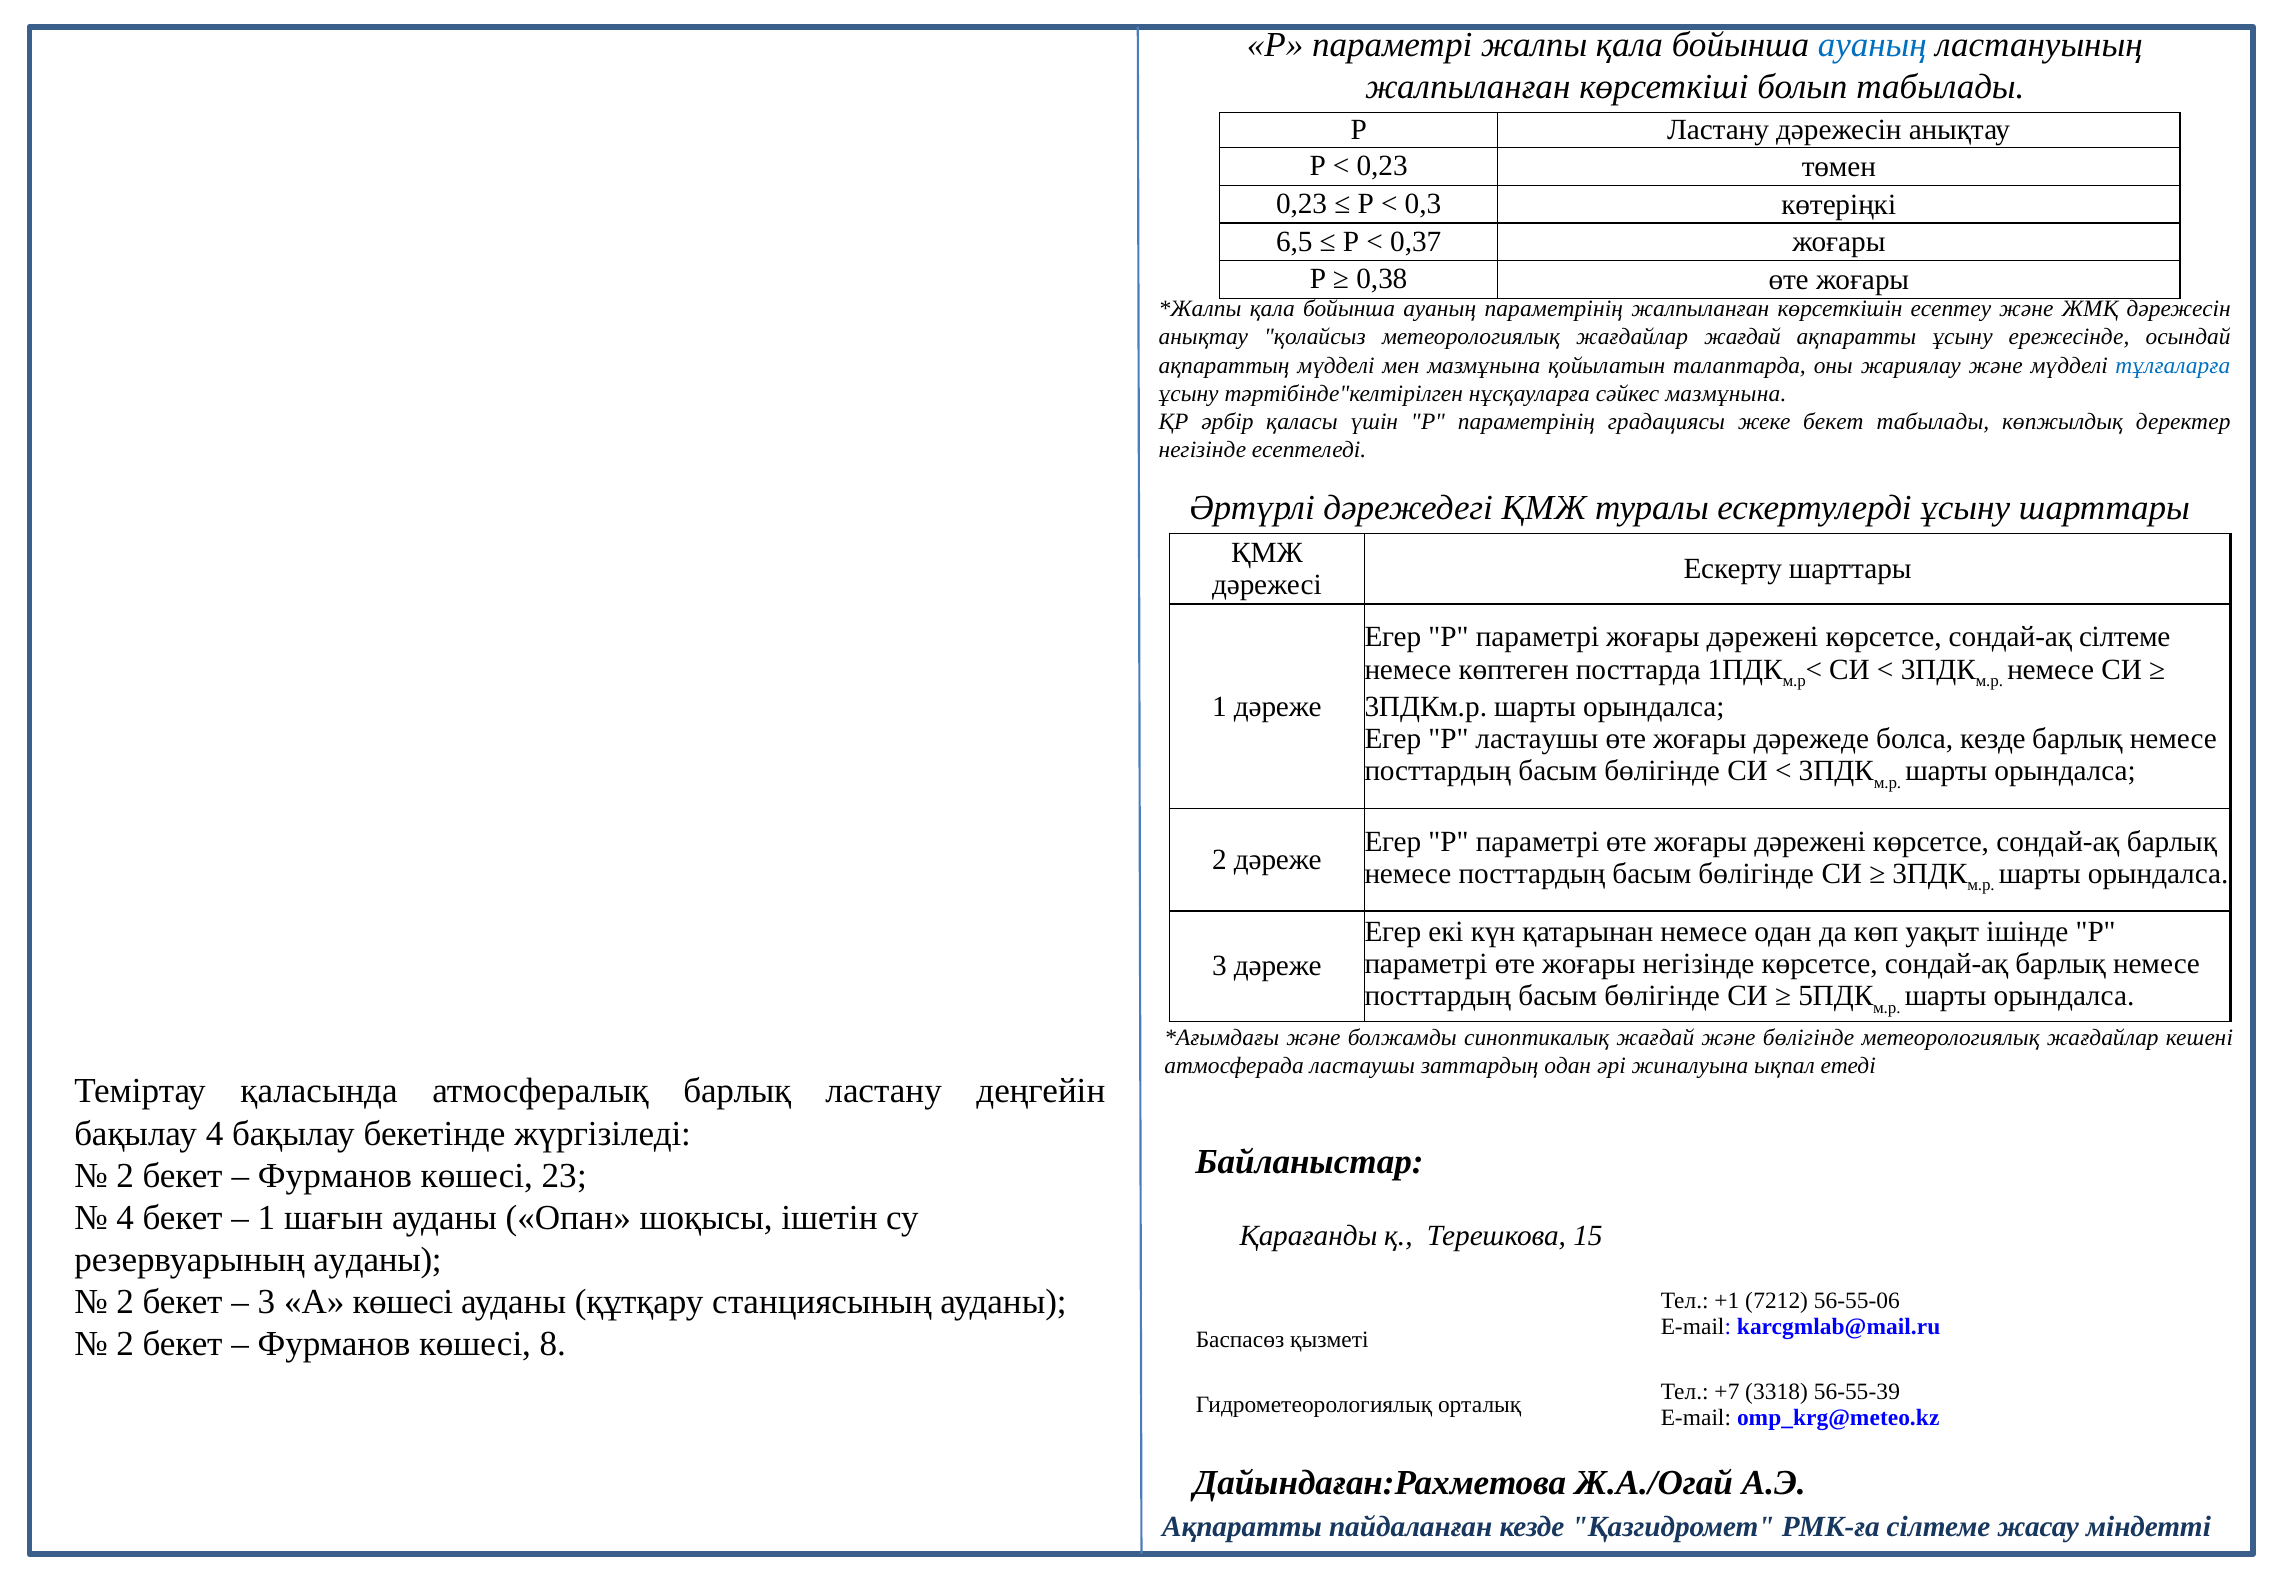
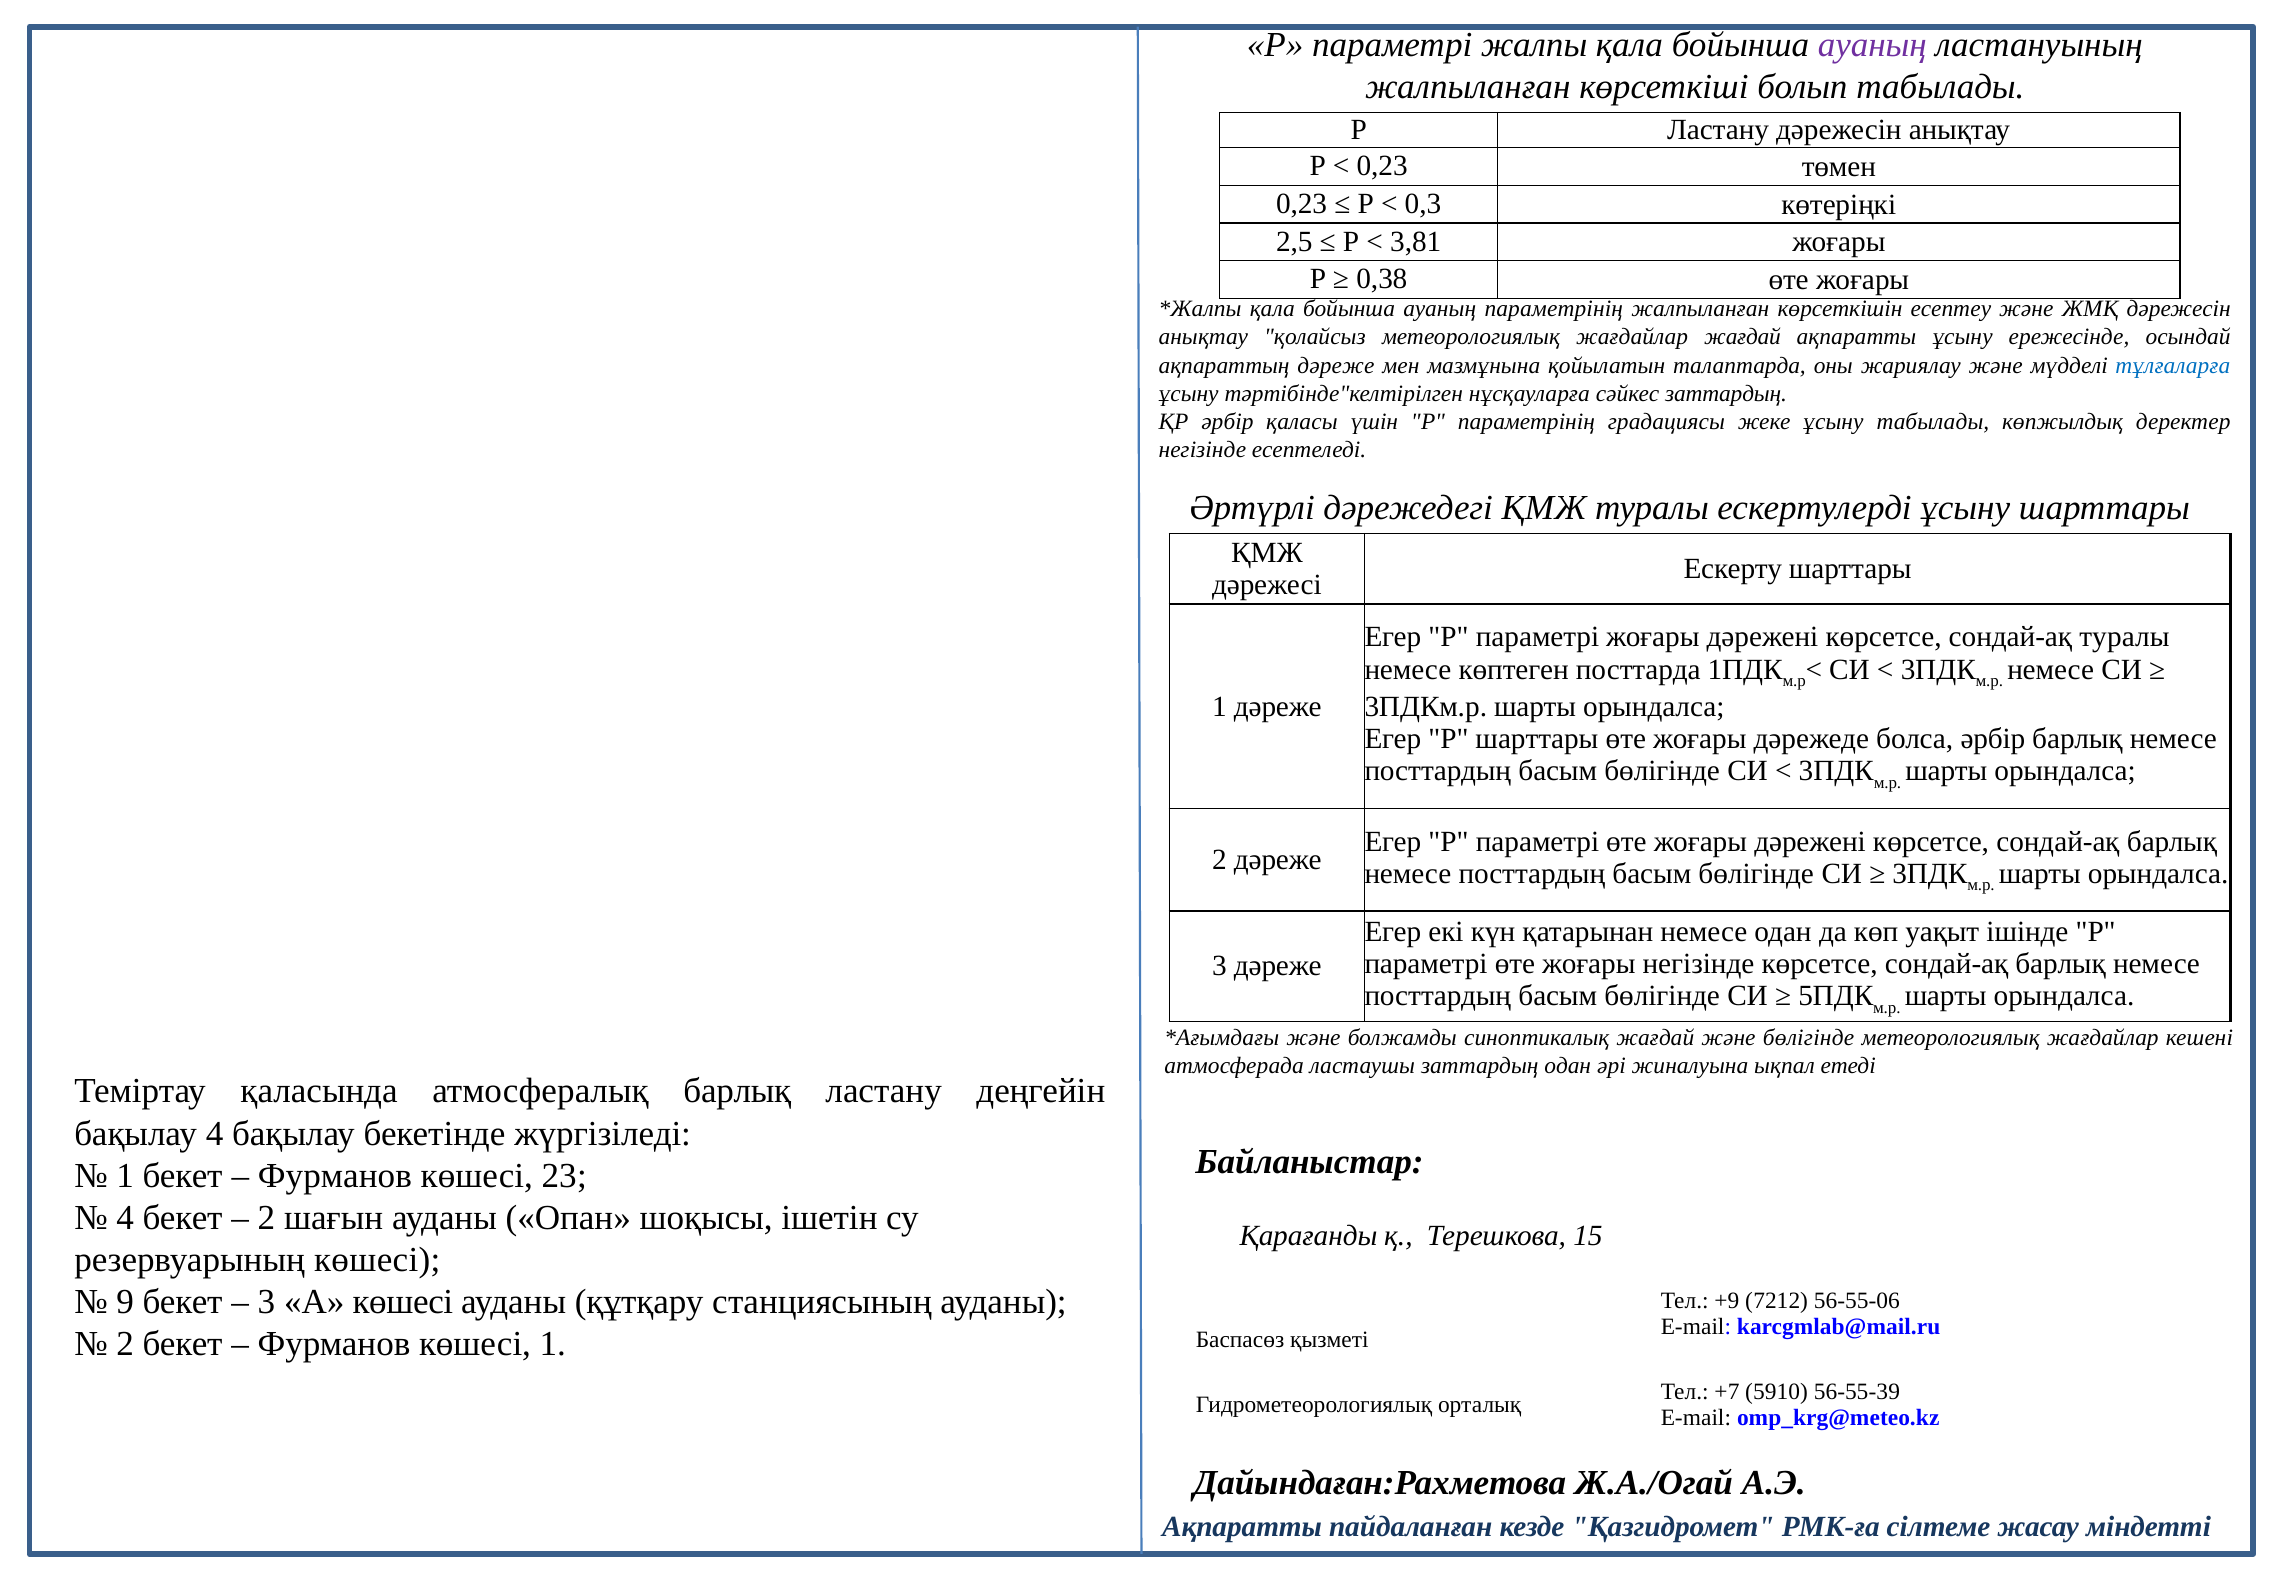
ауаның at (1872, 45) colour: blue -> purple
6,5: 6,5 -> 2,5
0,37: 0,37 -> 3,81
ақпараттың мүдделі: мүдделі -> дәреже
сәйкес мазмұнына: мазмұнына -> заттардың
жеке бекет: бекет -> ұсыну
сондай-ақ сілтеме: сілтеме -> туралы
P ластаушы: ластаушы -> шарттары
болса кезде: кезде -> әрбір
2 at (125, 1175): 2 -> 1
1 at (266, 1217): 1 -> 2
резервуарының ауданы: ауданы -> көшесі
2 at (125, 1302): 2 -> 9
+1: +1 -> +9
көшесі 8: 8 -> 1
3318: 3318 -> 5910
